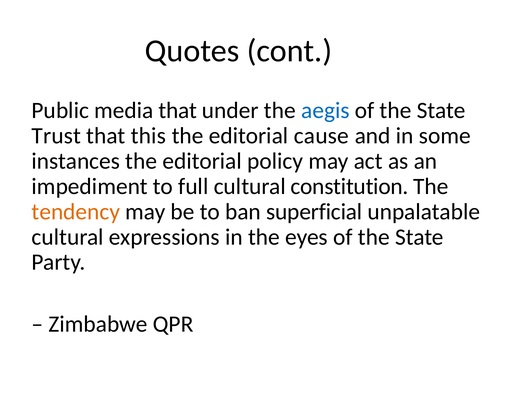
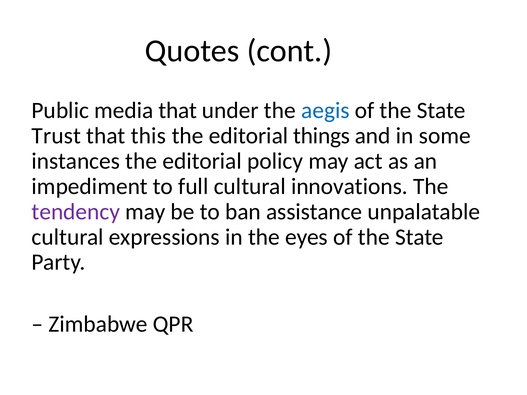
cause: cause -> things
constitution: constitution -> innovations
tendency colour: orange -> purple
superficial: superficial -> assistance
